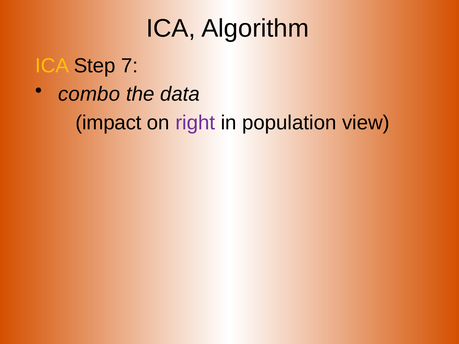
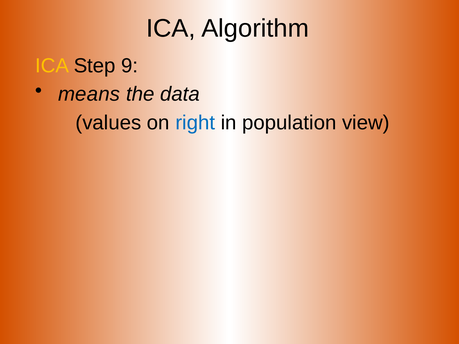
7: 7 -> 9
combo: combo -> means
impact: impact -> values
right colour: purple -> blue
